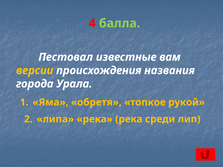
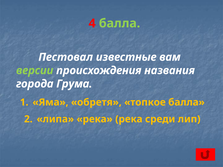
версии colour: yellow -> light green
Урала: Урала -> Грума
топкое рукой: рукой -> балла
